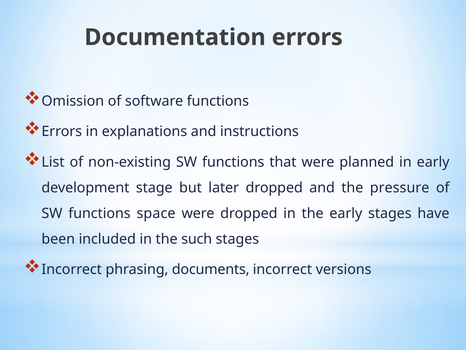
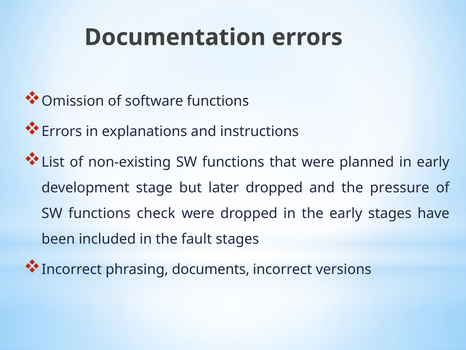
space: space -> check
such: such -> fault
